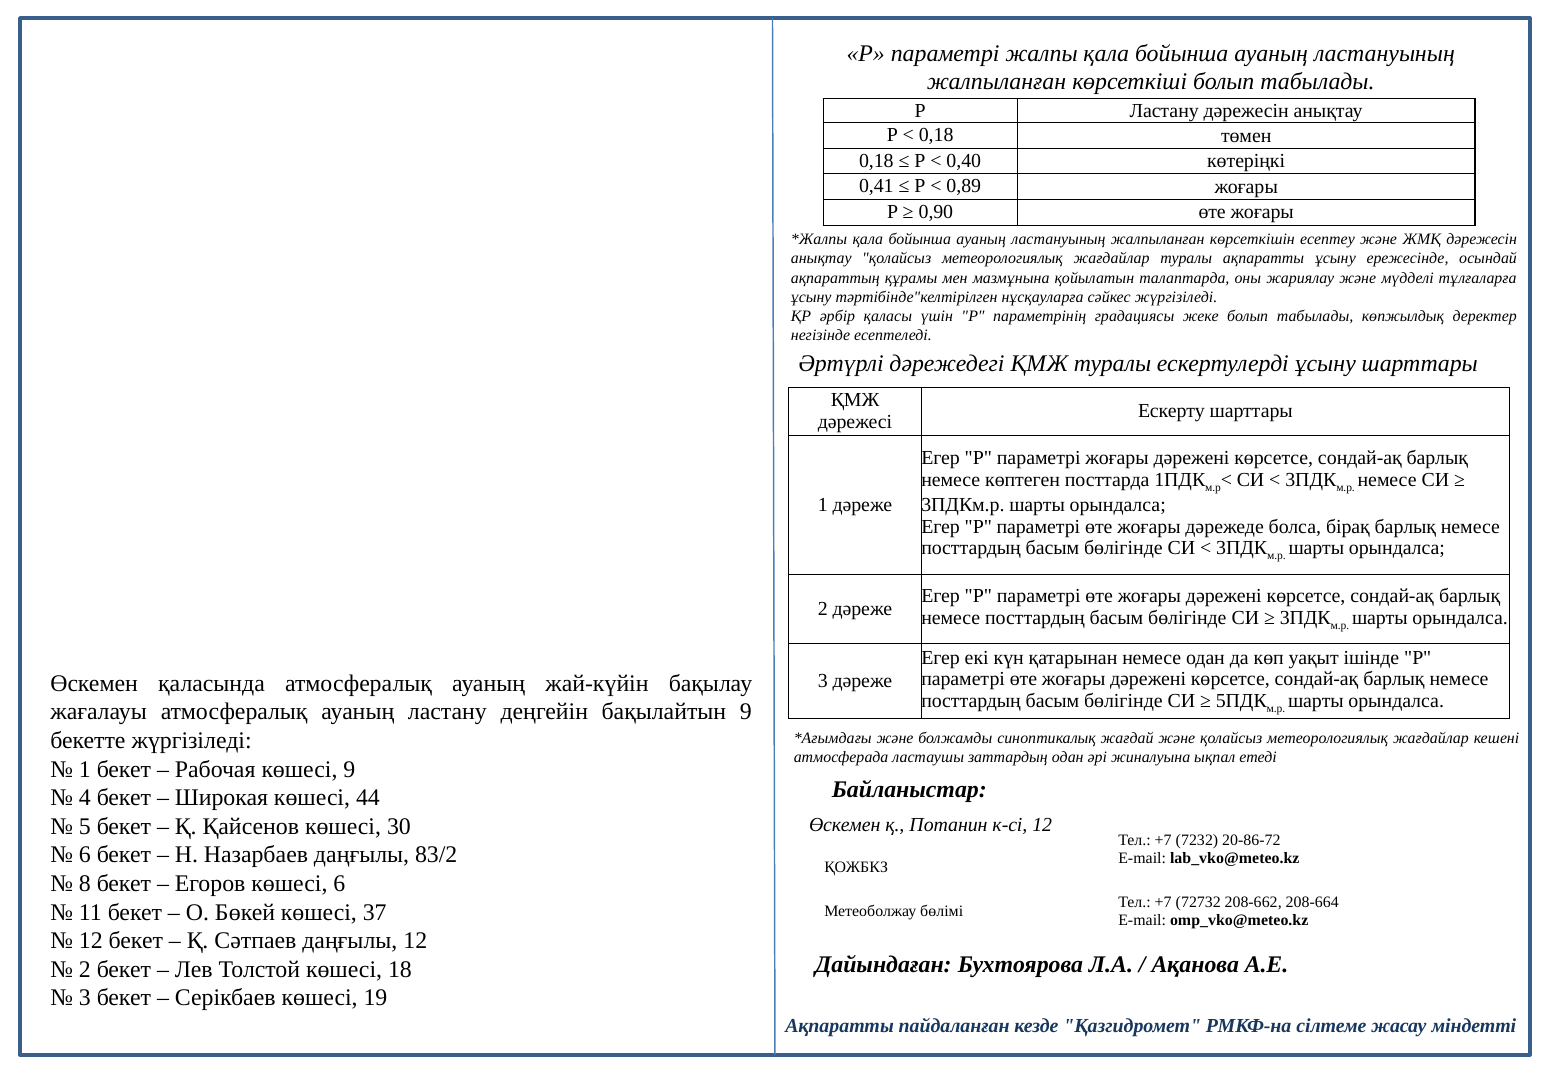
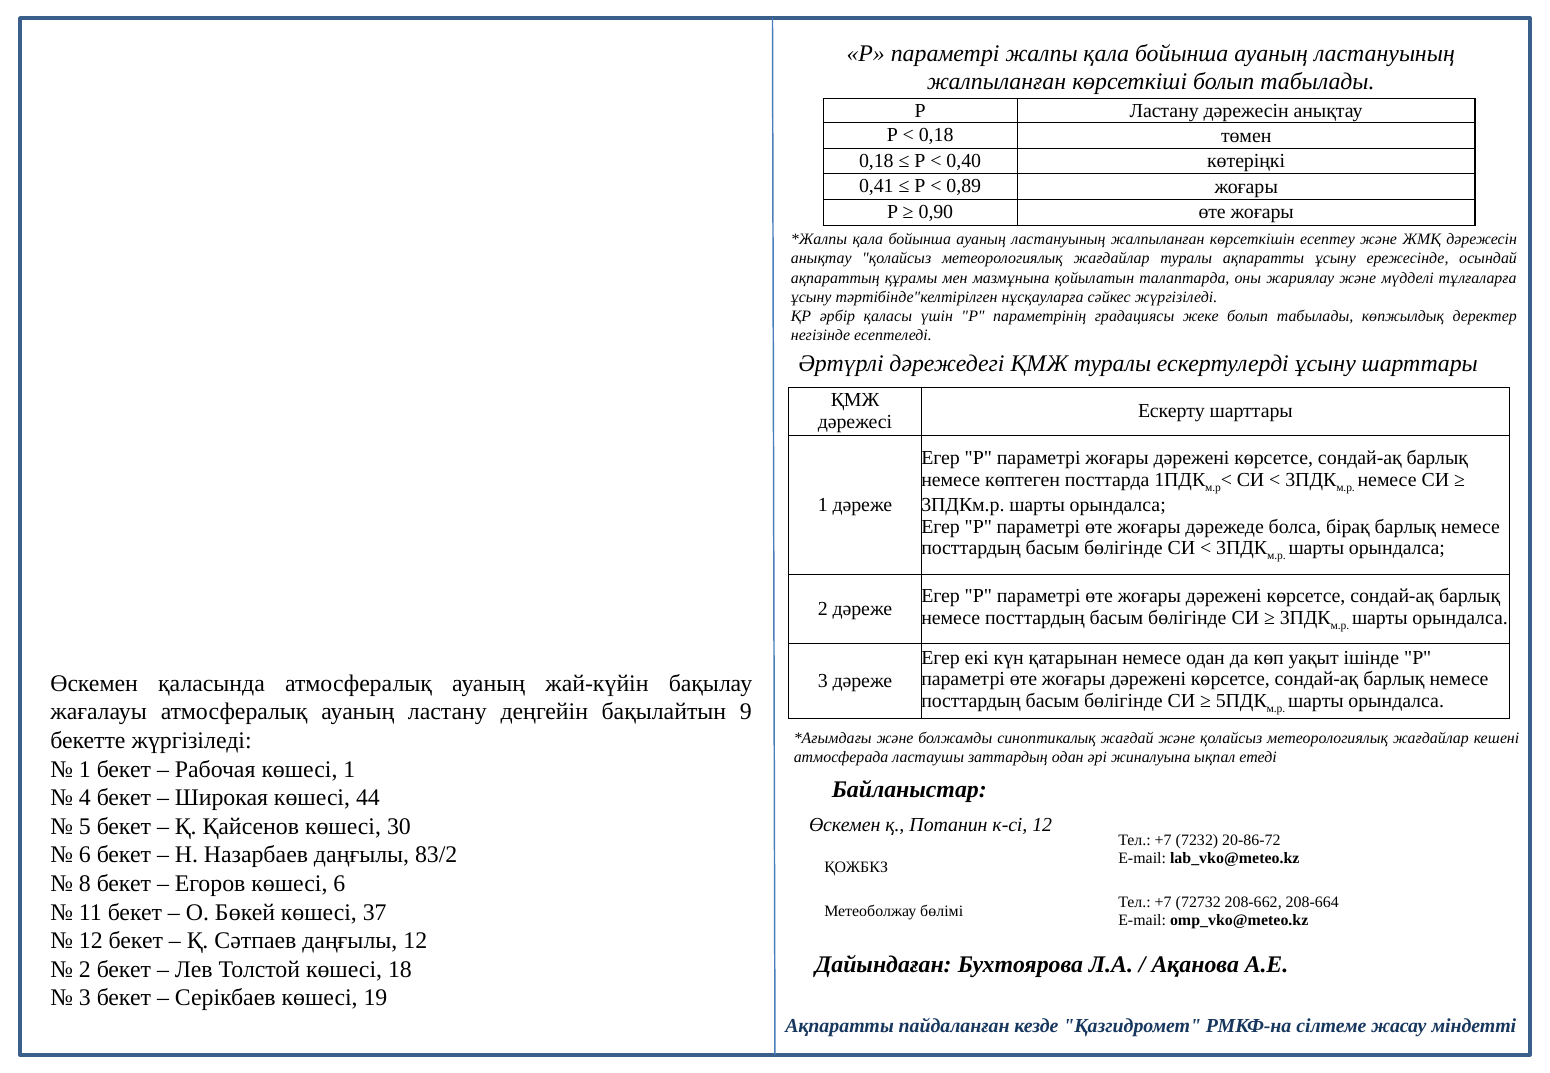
көшесі 9: 9 -> 1
